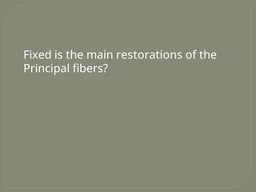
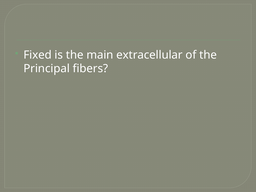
restorations: restorations -> extracellular
